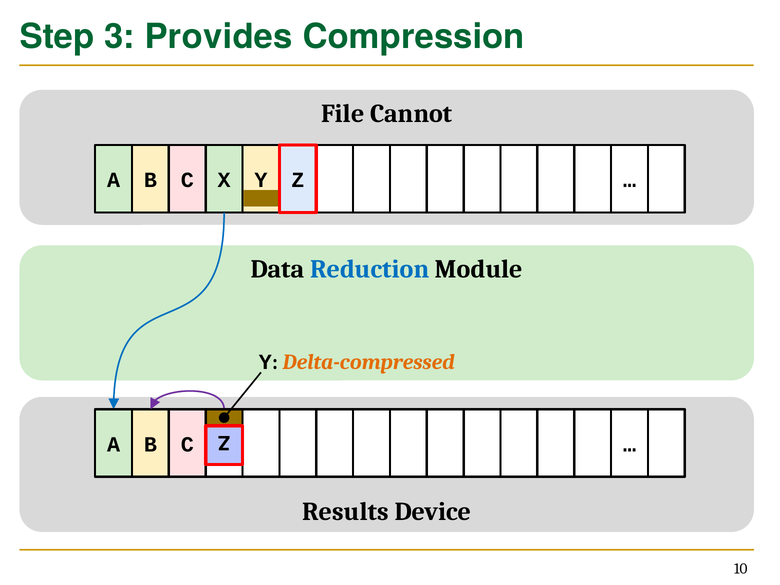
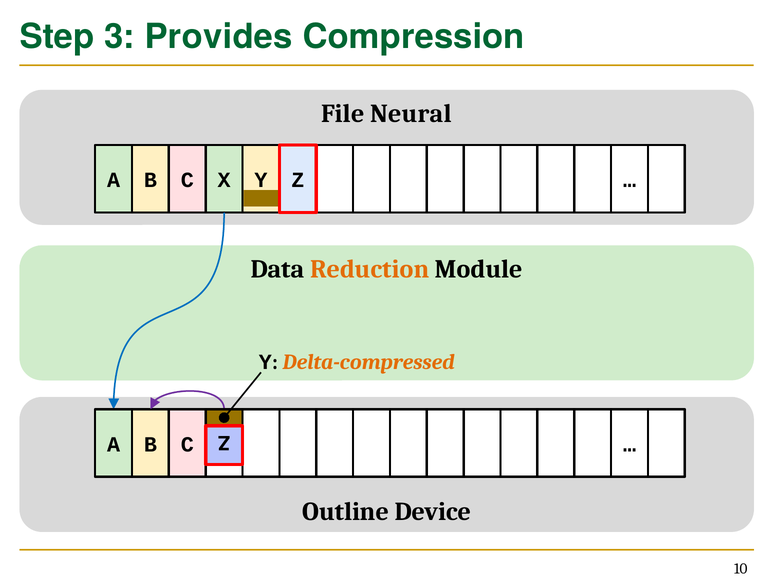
Cannot: Cannot -> Neural
Reduction colour: blue -> orange
Results: Results -> Outline
